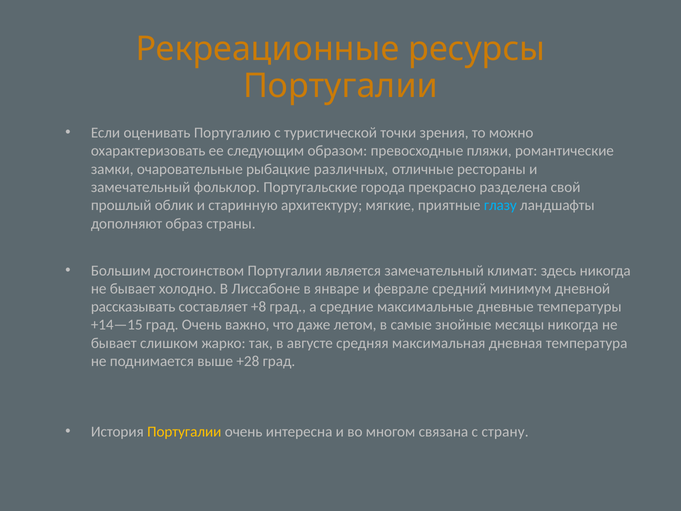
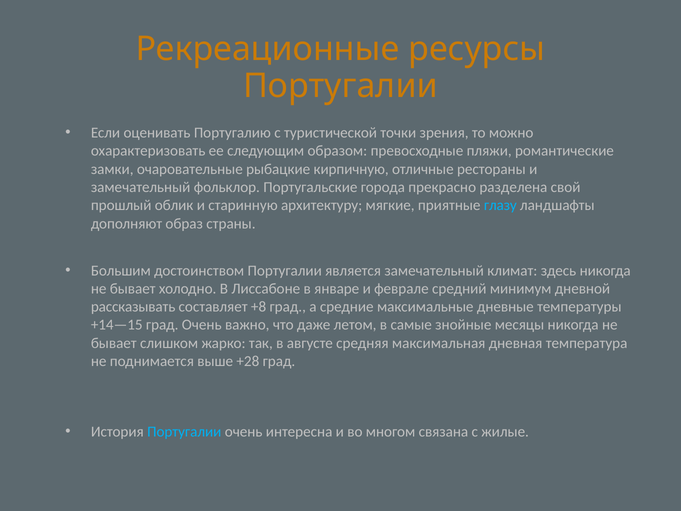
различных: различных -> кирпичную
Португалии at (184, 432) colour: yellow -> light blue
страну: страну -> жилые
